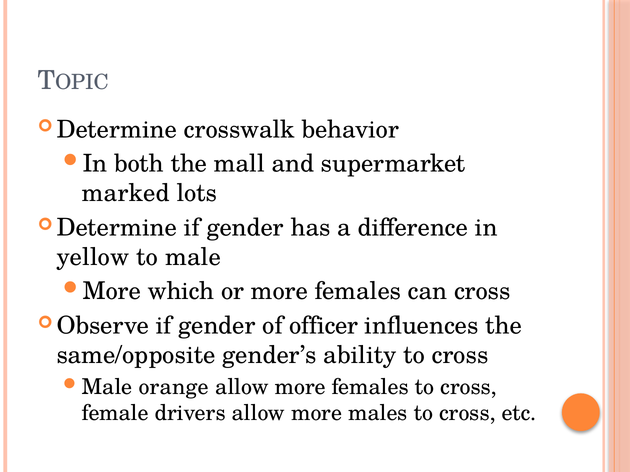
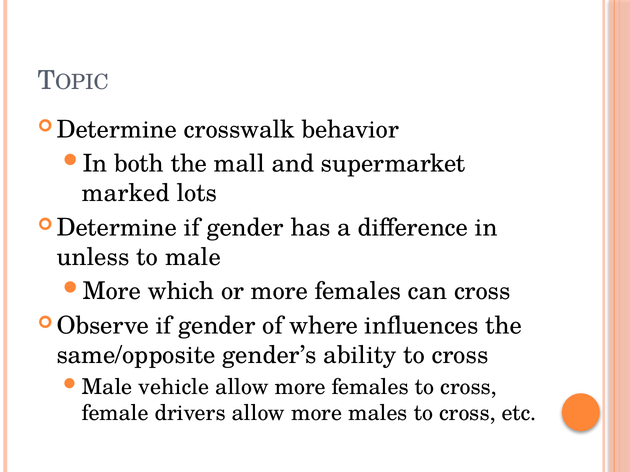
yellow: yellow -> unless
officer: officer -> where
orange: orange -> vehicle
